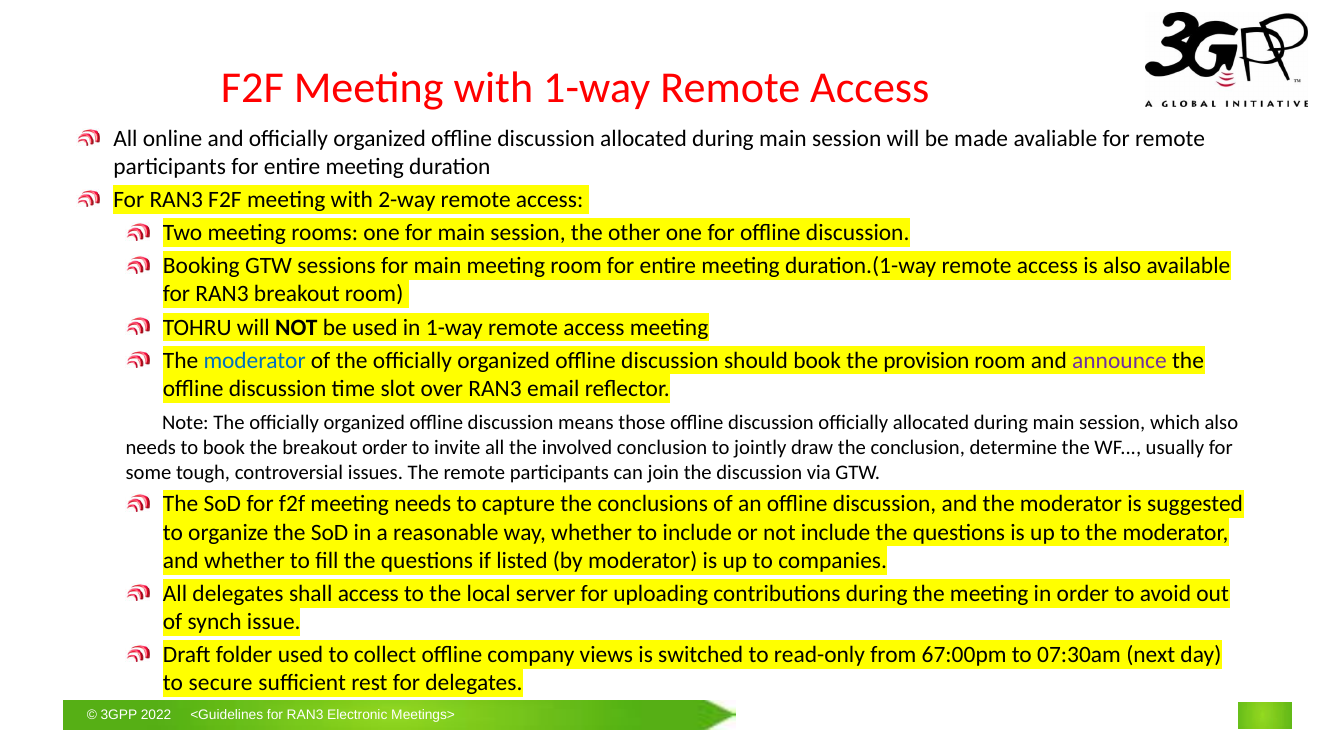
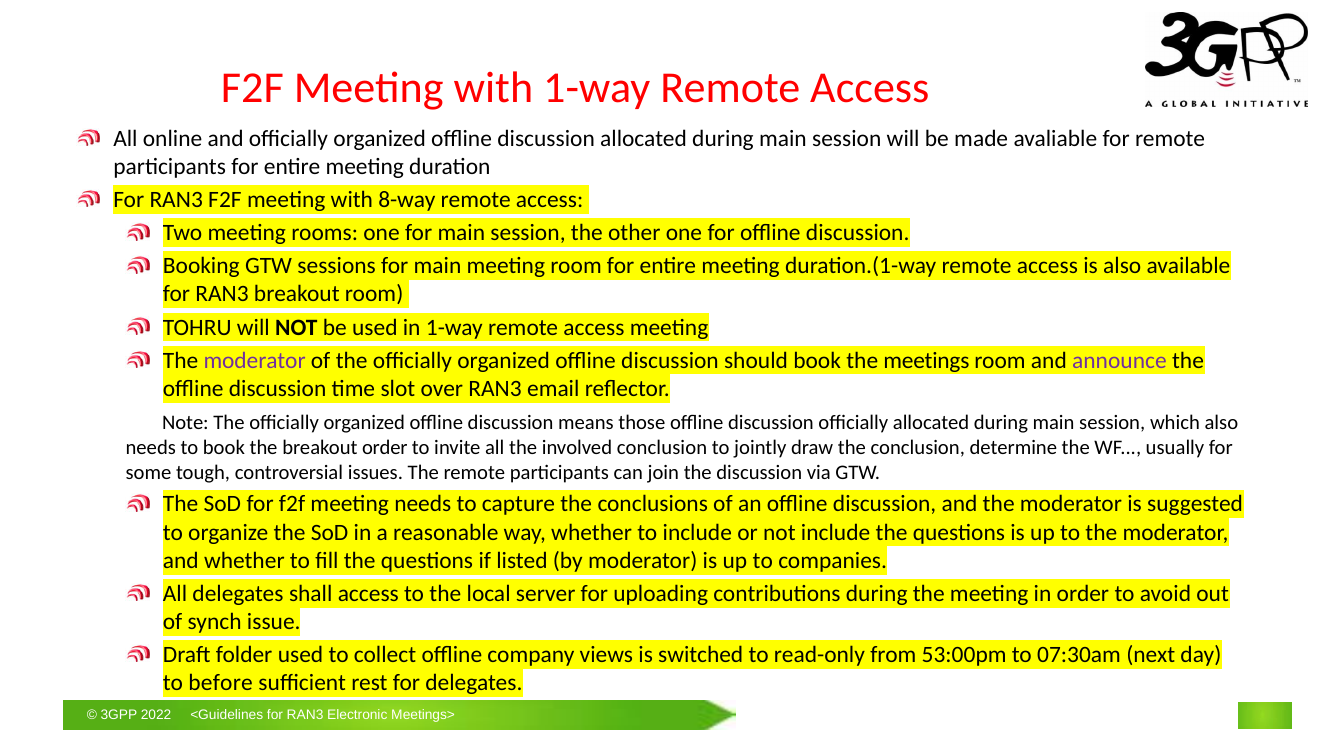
2-way: 2-way -> 8-way
moderator at (255, 360) colour: blue -> purple
provision: provision -> meetings
67:00pm: 67:00pm -> 53:00pm
secure: secure -> before
